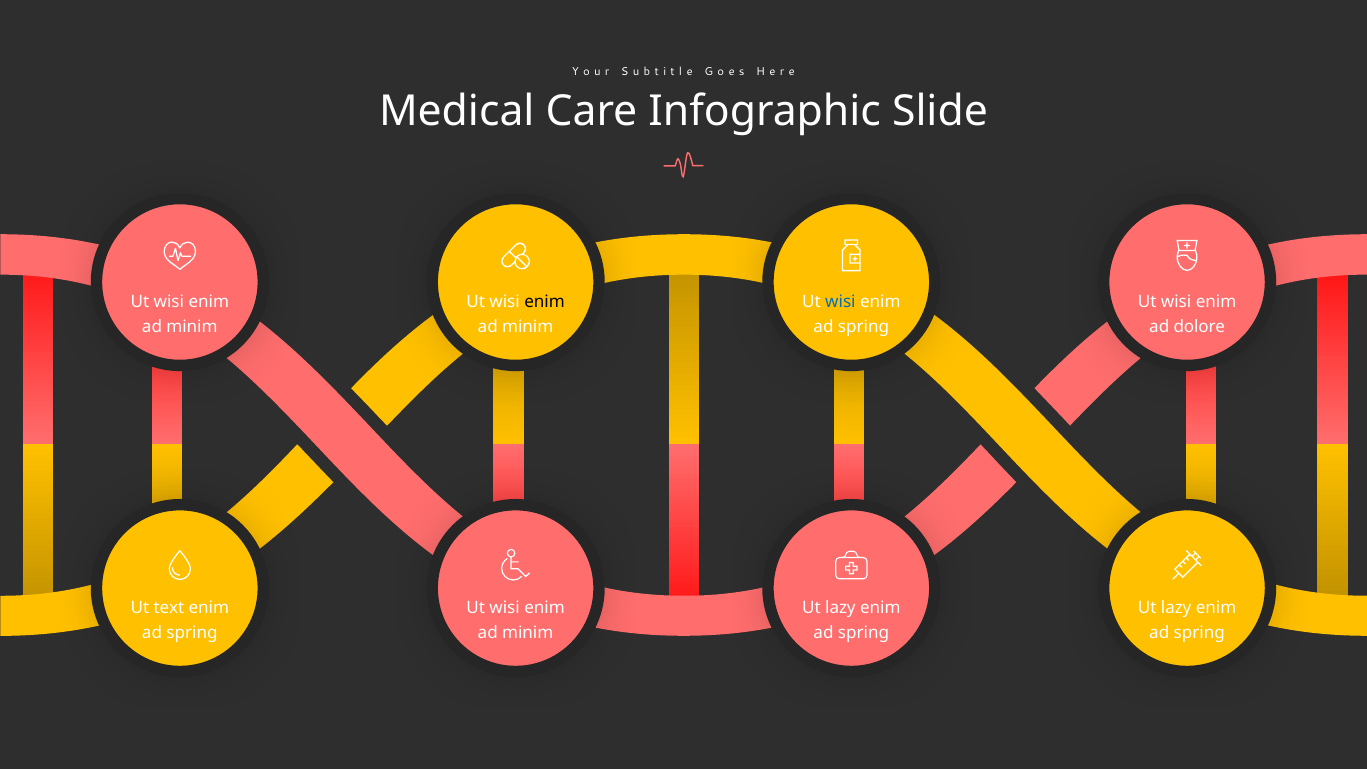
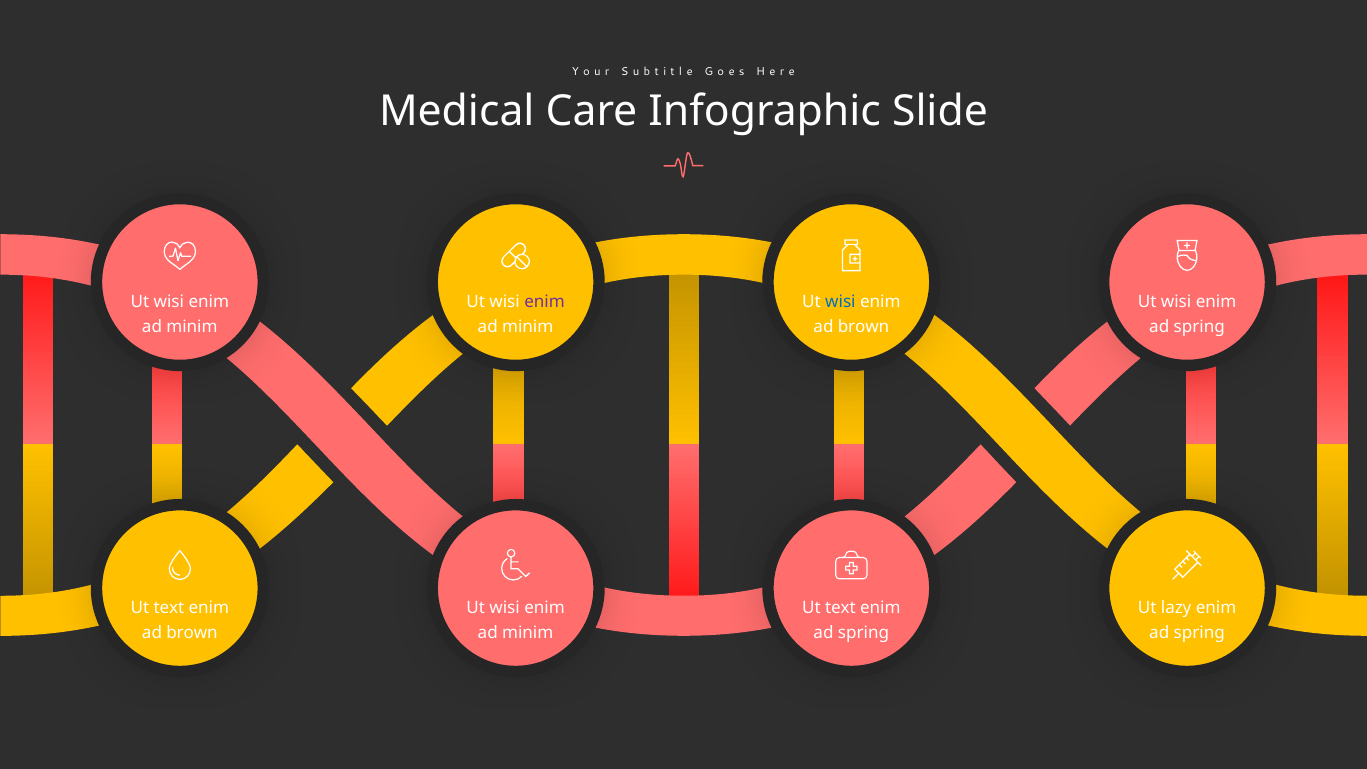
enim at (545, 302) colour: black -> purple
spring at (863, 327): spring -> brown
dolore at (1199, 327): dolore -> spring
lazy at (840, 608): lazy -> text
spring at (192, 632): spring -> brown
